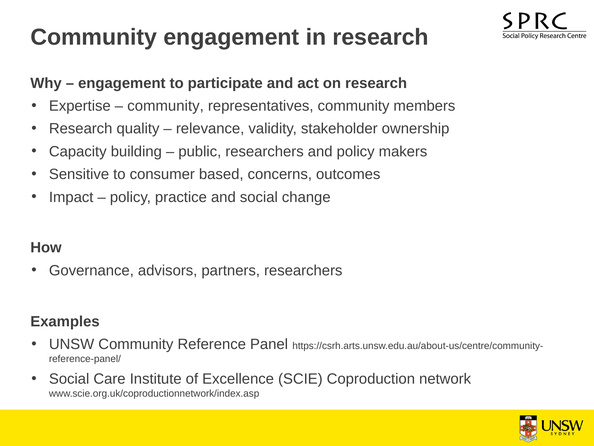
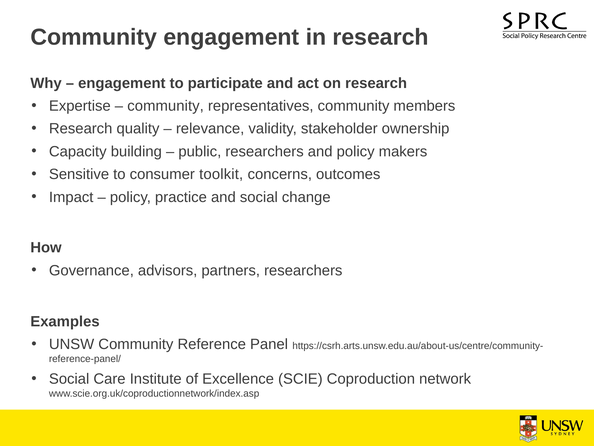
based: based -> toolkit
